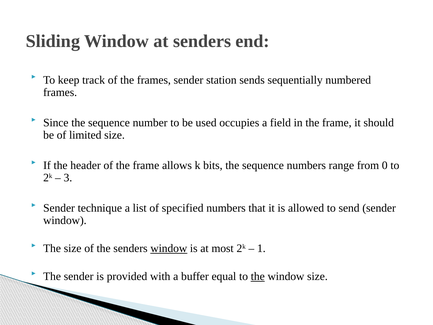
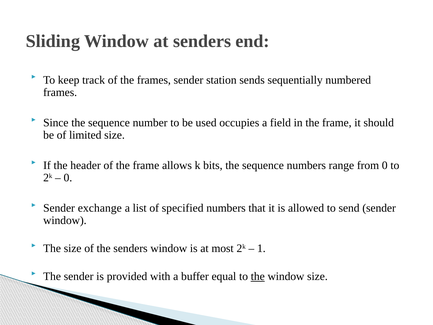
3 at (68, 178): 3 -> 0
technique: technique -> exchange
window at (169, 248) underline: present -> none
